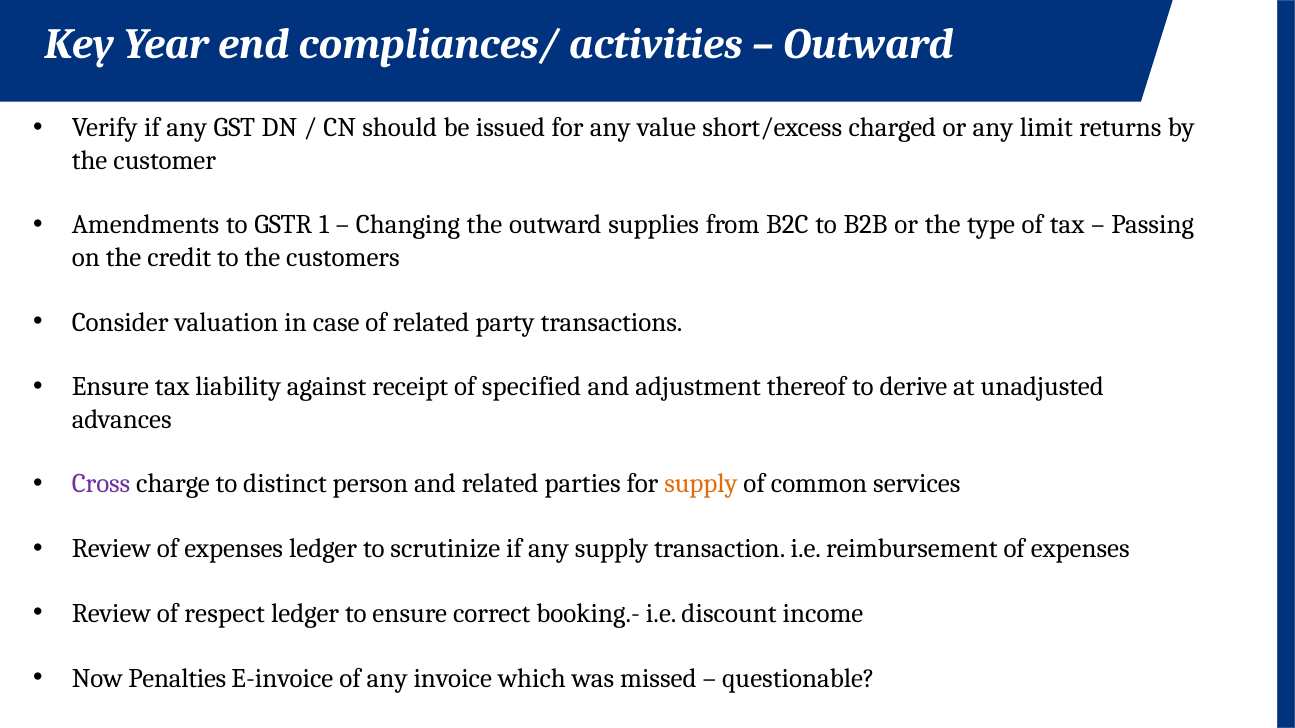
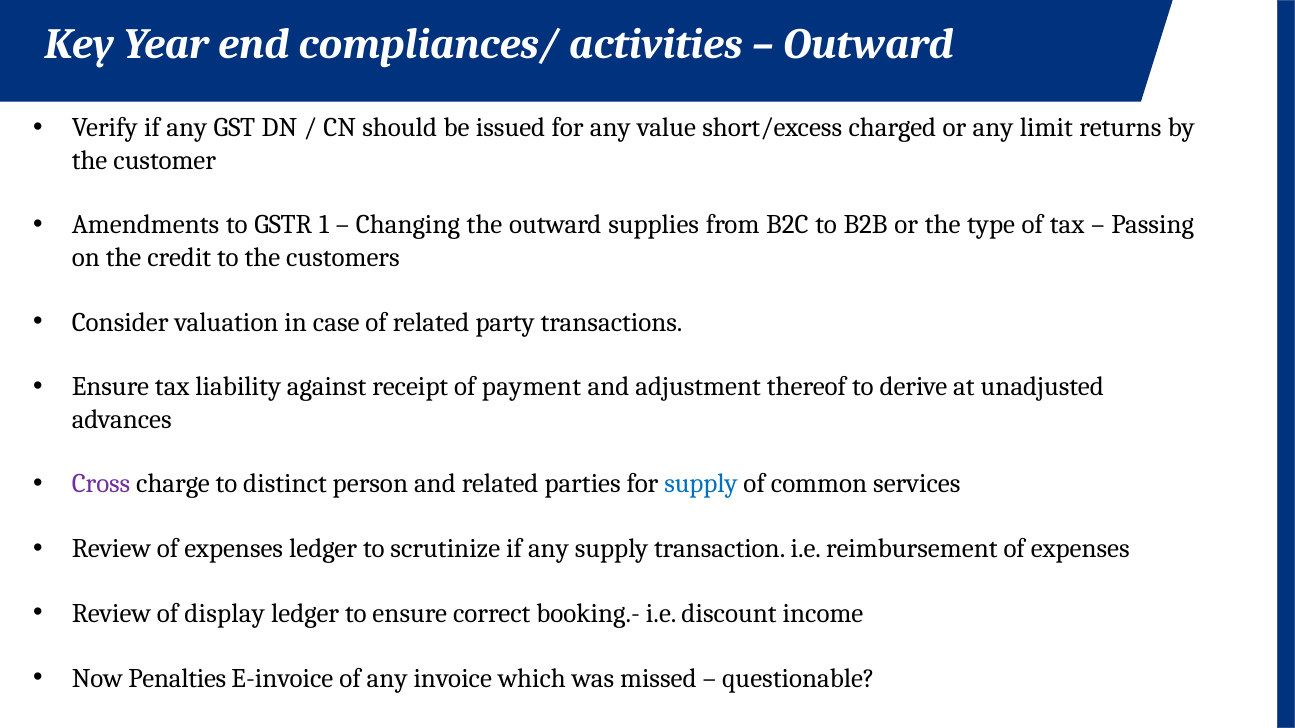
specified: specified -> payment
supply at (701, 484) colour: orange -> blue
respect: respect -> display
